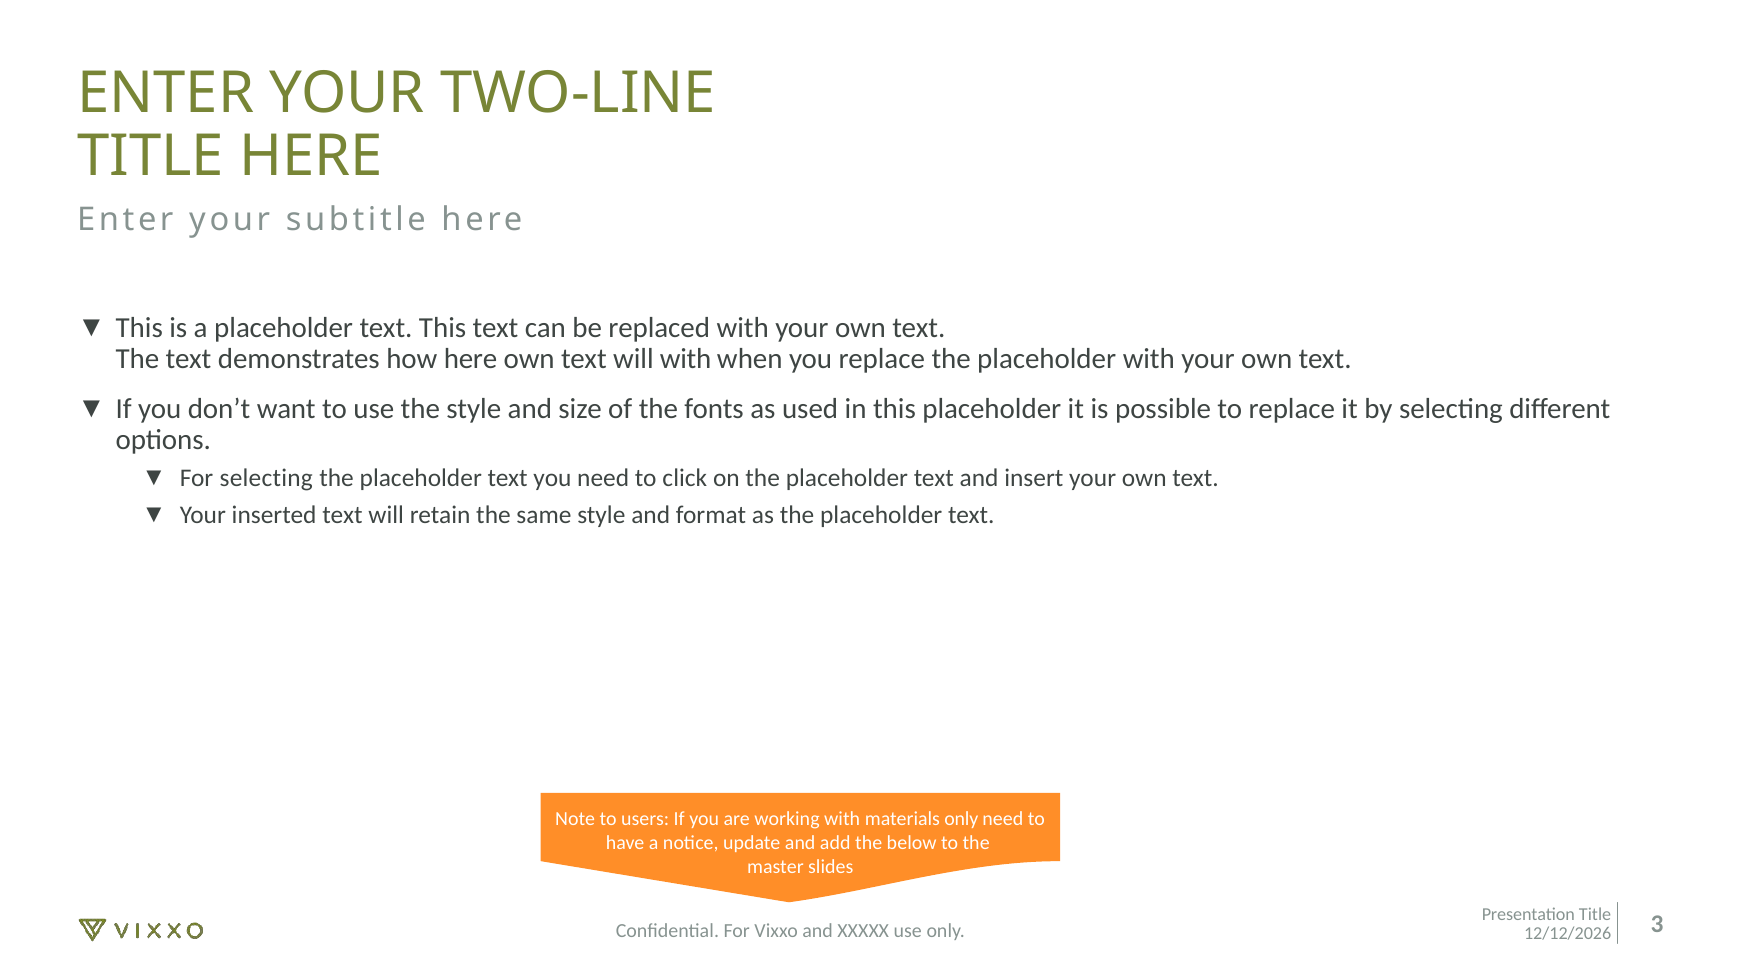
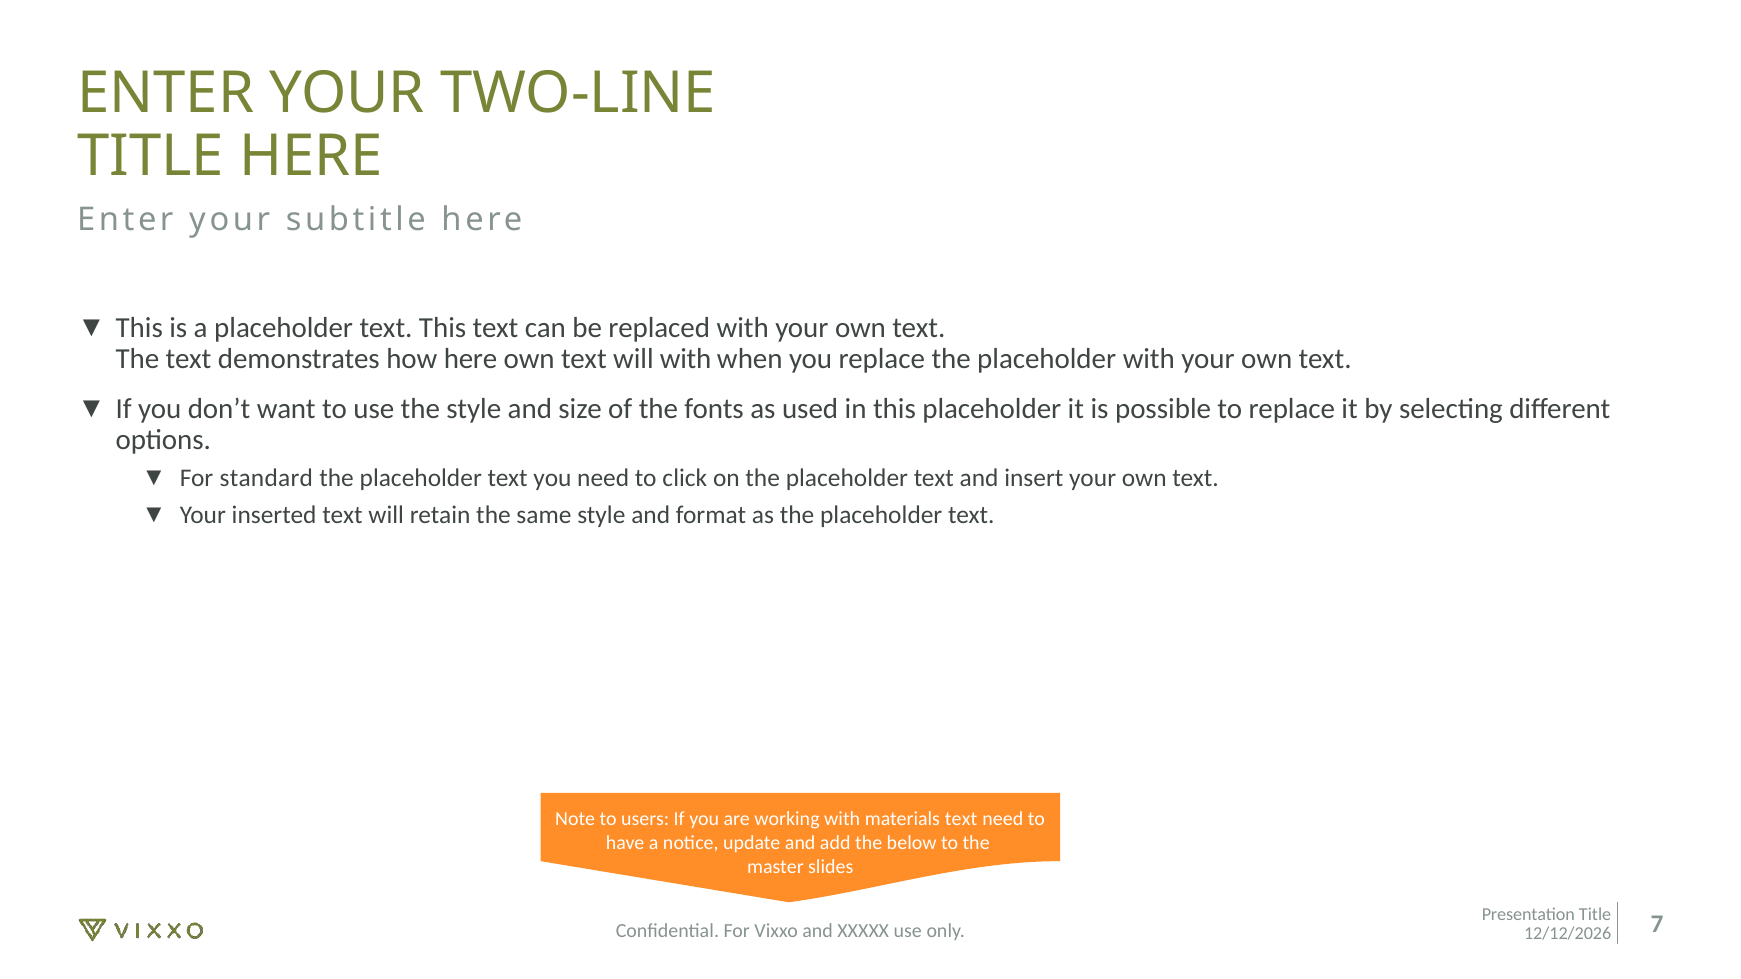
For selecting: selecting -> standard
materials only: only -> text
3: 3 -> 7
